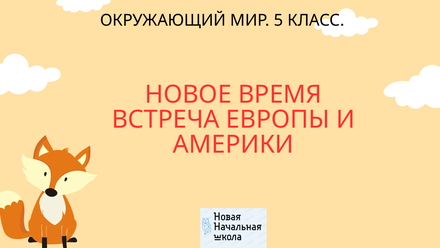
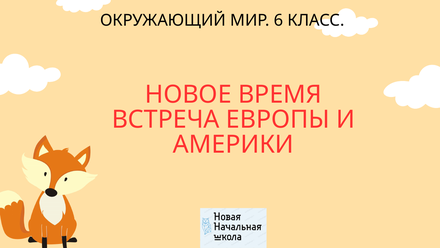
5: 5 -> 6
